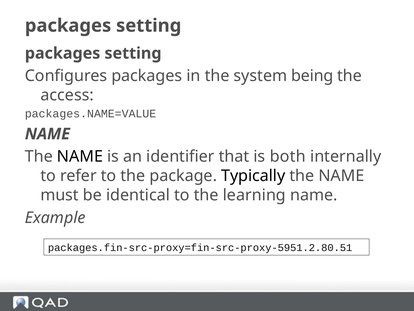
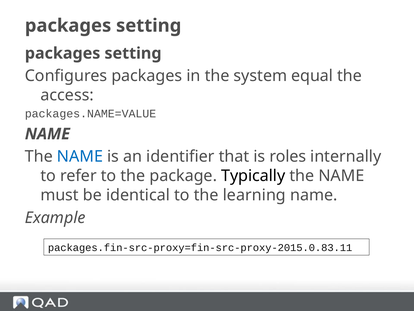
being: being -> equal
NAME at (80, 156) colour: black -> blue
both: both -> roles
packages.fin-src-proxy=fin-src-proxy-5951.2.80.51: packages.fin-src-proxy=fin-src-proxy-5951.2.80.51 -> packages.fin-src-proxy=fin-src-proxy-2015.0.83.11
